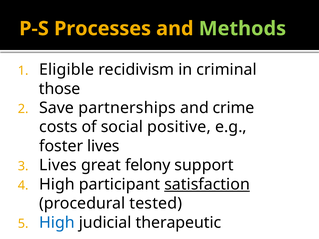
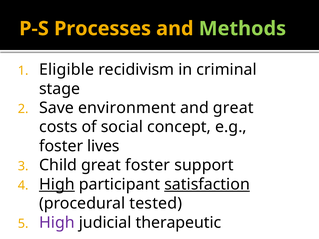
those: those -> stage
partnerships: partnerships -> environment
and crime: crime -> great
positive: positive -> concept
Lives at (58, 165): Lives -> Child
great felony: felony -> foster
High at (57, 185) underline: none -> present
High at (57, 223) colour: blue -> purple
